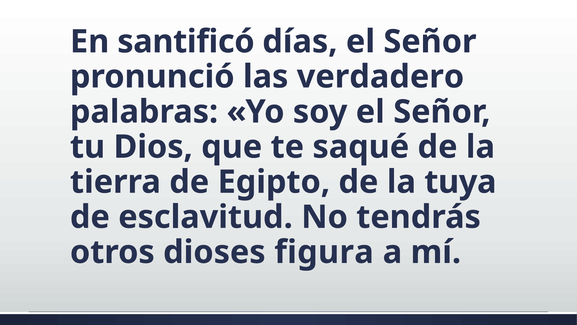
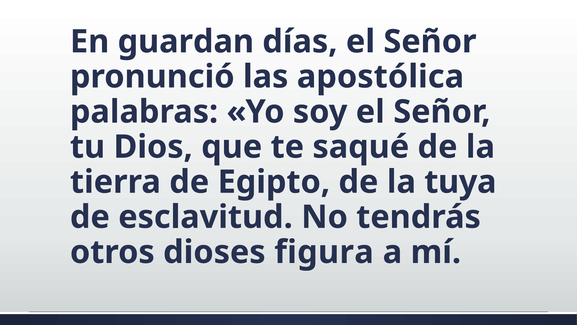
santificó: santificó -> guardan
verdadero: verdadero -> apostólica
